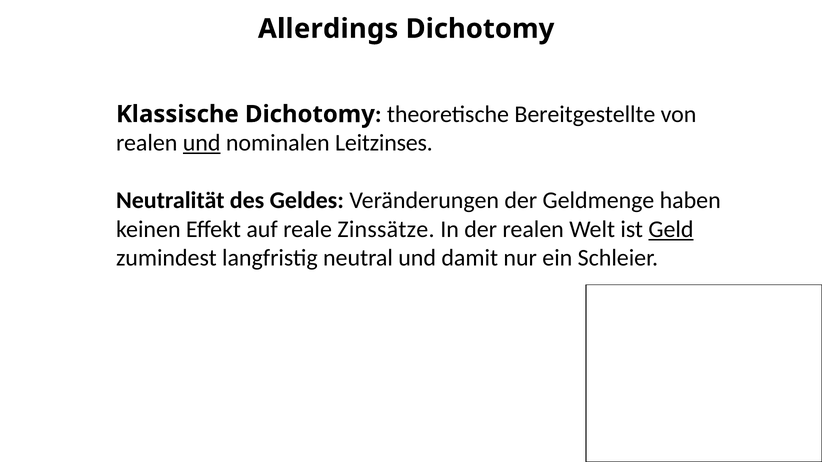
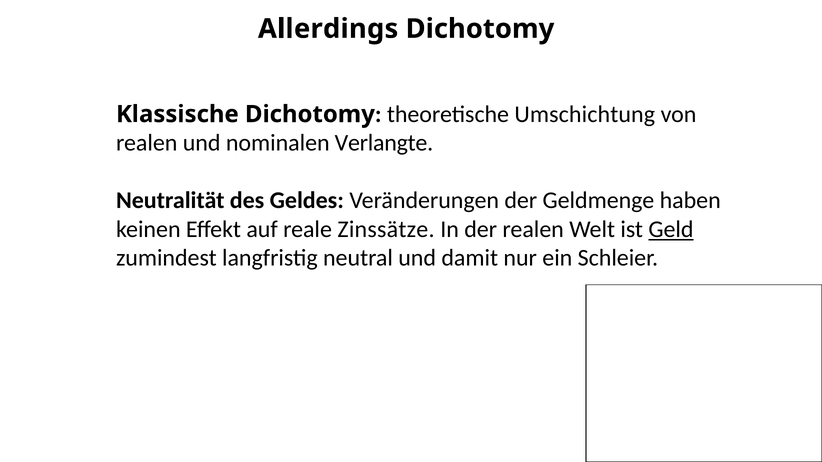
Bereitgestellte: Bereitgestellte -> Umschichtung
und at (202, 143) underline: present -> none
Leitzinses: Leitzinses -> Verlangte
